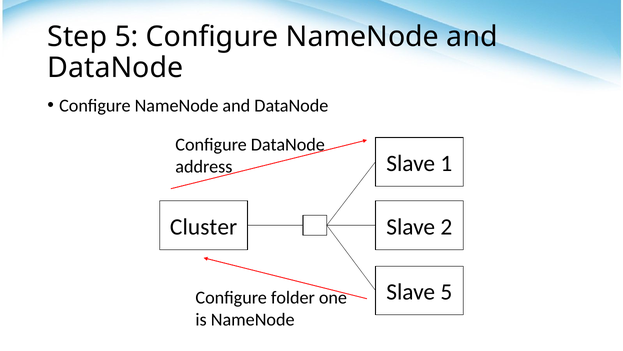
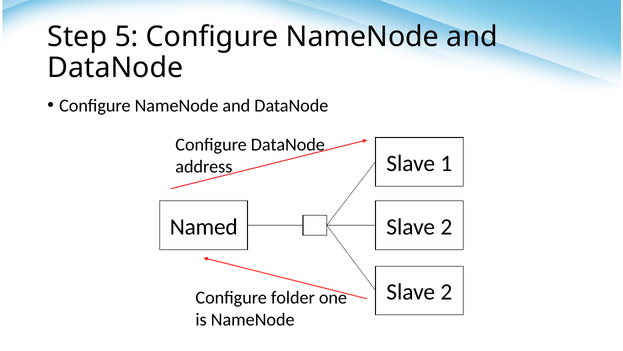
Cluster: Cluster -> Named
5 at (446, 292): 5 -> 2
